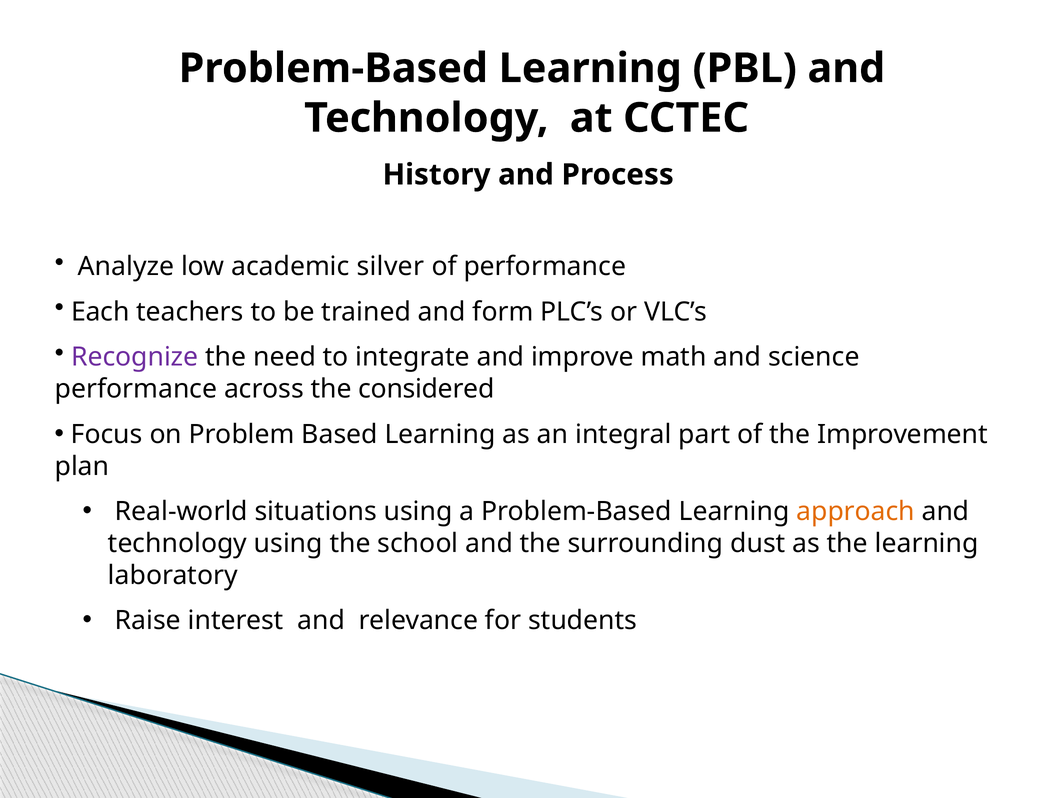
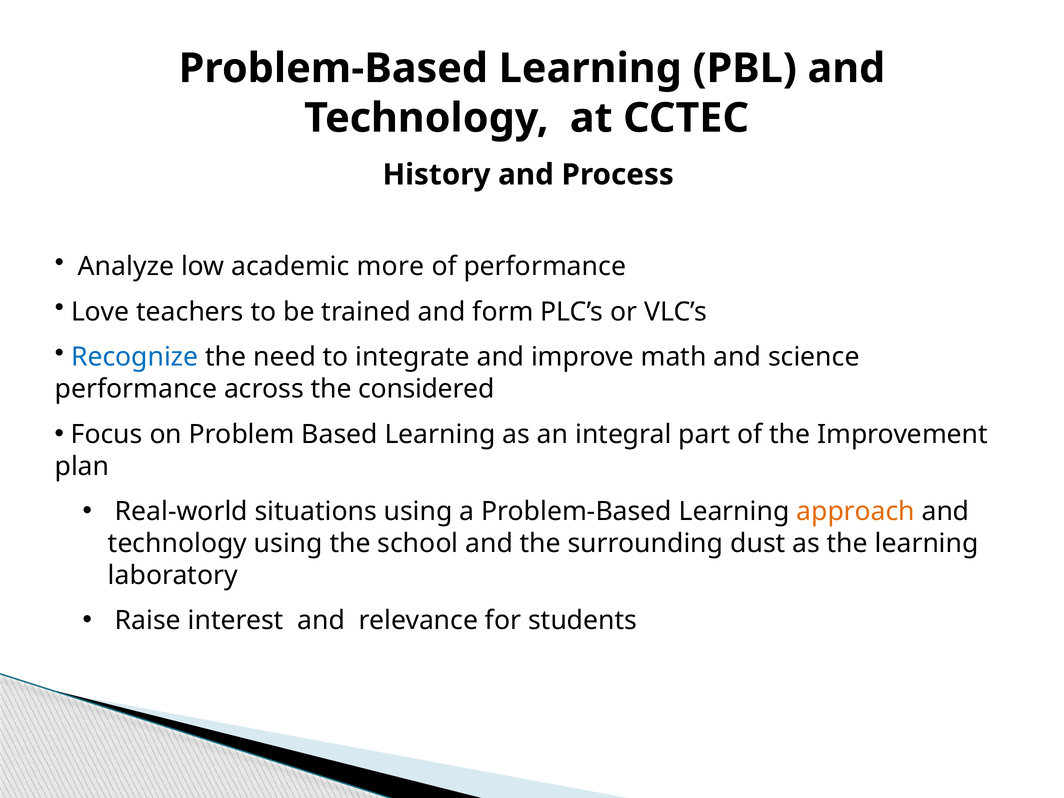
silver: silver -> more
Each: Each -> Love
Recognize colour: purple -> blue
